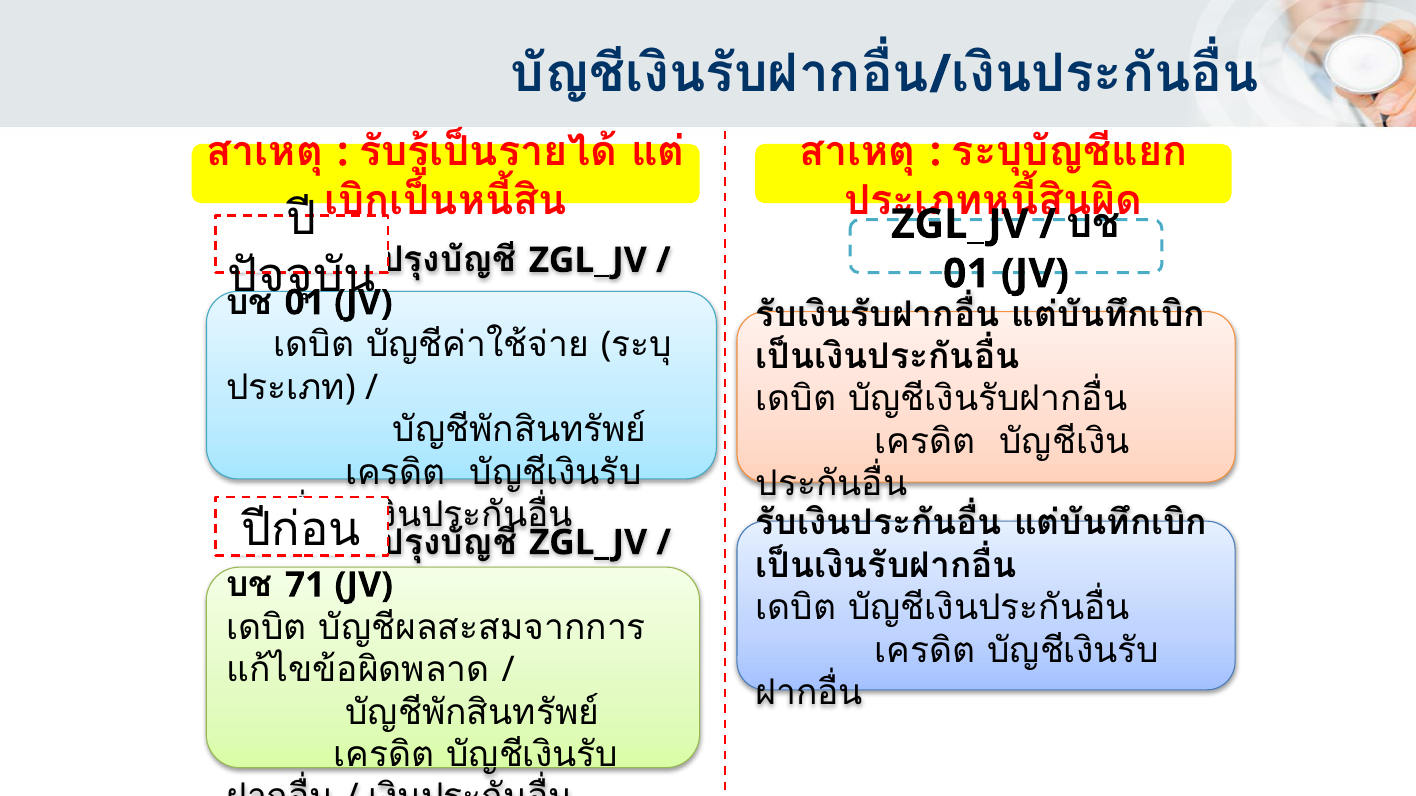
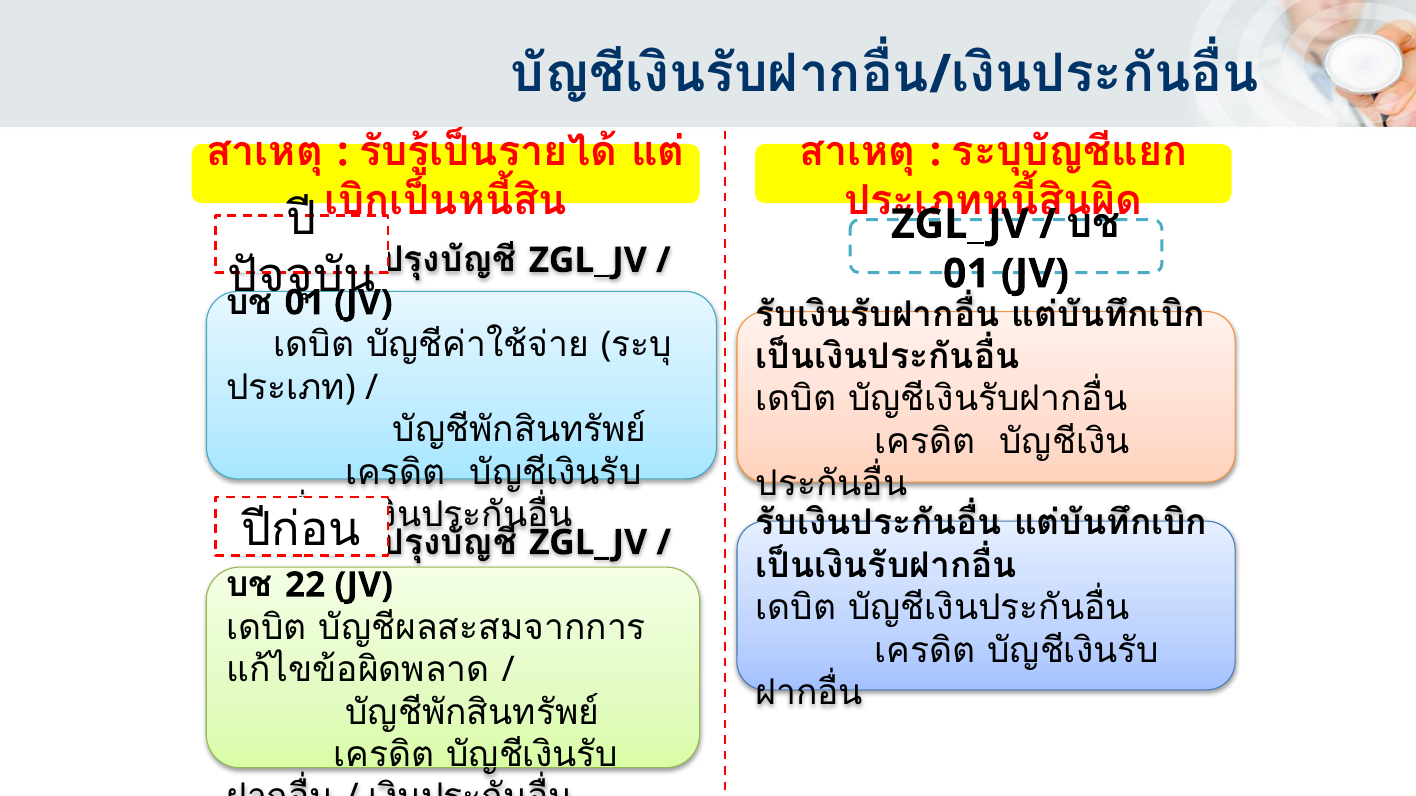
71: 71 -> 22
